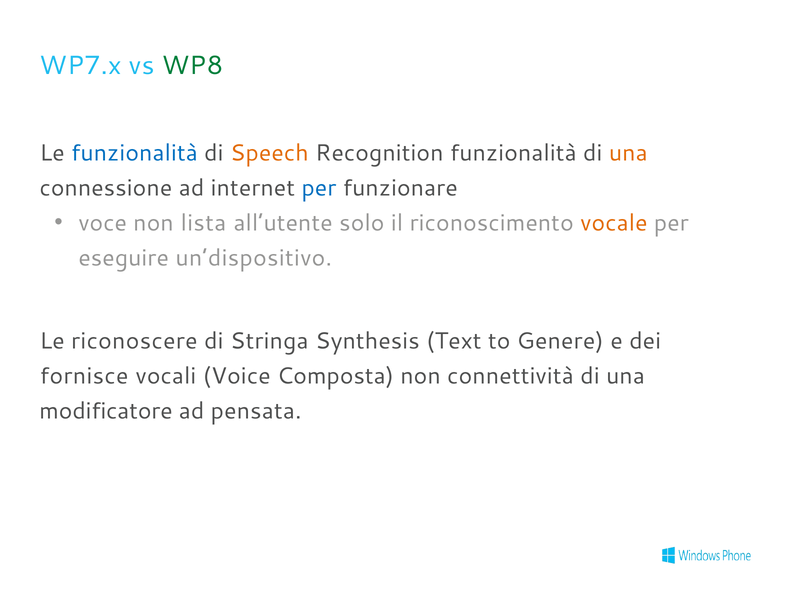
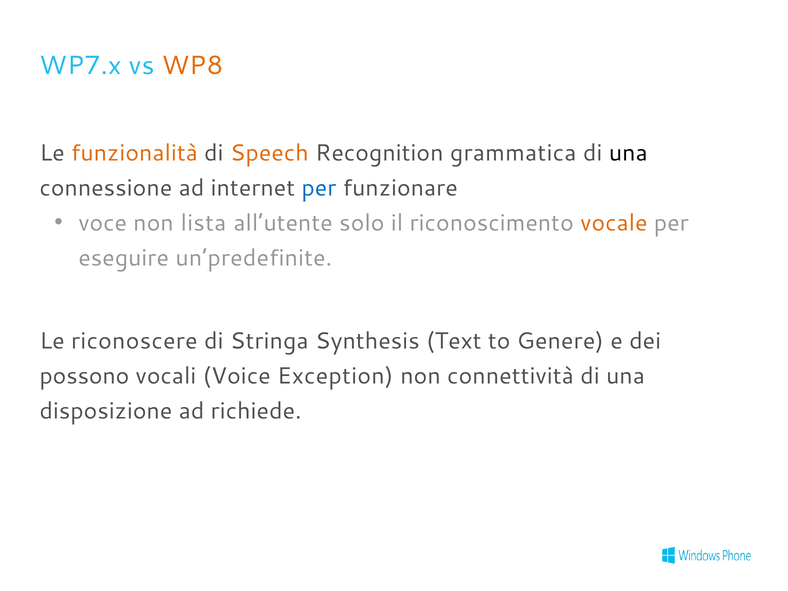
WP8 colour: green -> orange
funzionalità at (134, 153) colour: blue -> orange
Recognition funzionalità: funzionalità -> grammatica
una at (628, 153) colour: orange -> black
un’dispositivo: un’dispositivo -> un’predefinite
fornisce: fornisce -> possono
Composta: Composta -> Exception
modificatore: modificatore -> disposizione
pensata: pensata -> richiede
